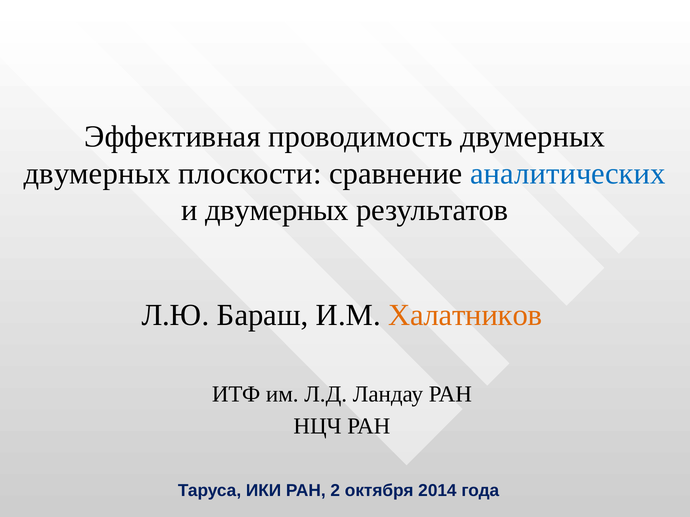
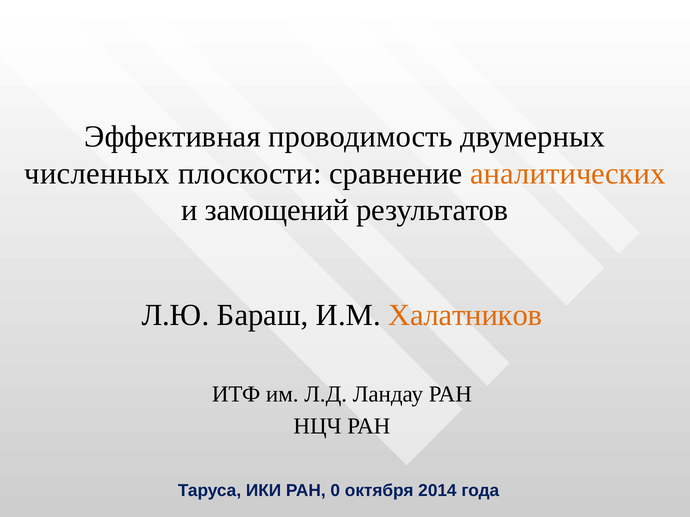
двумерных at (97, 174): двумерных -> численных
аналитических colour: blue -> orange
и двумерных: двумерных -> замощений
2: 2 -> 0
